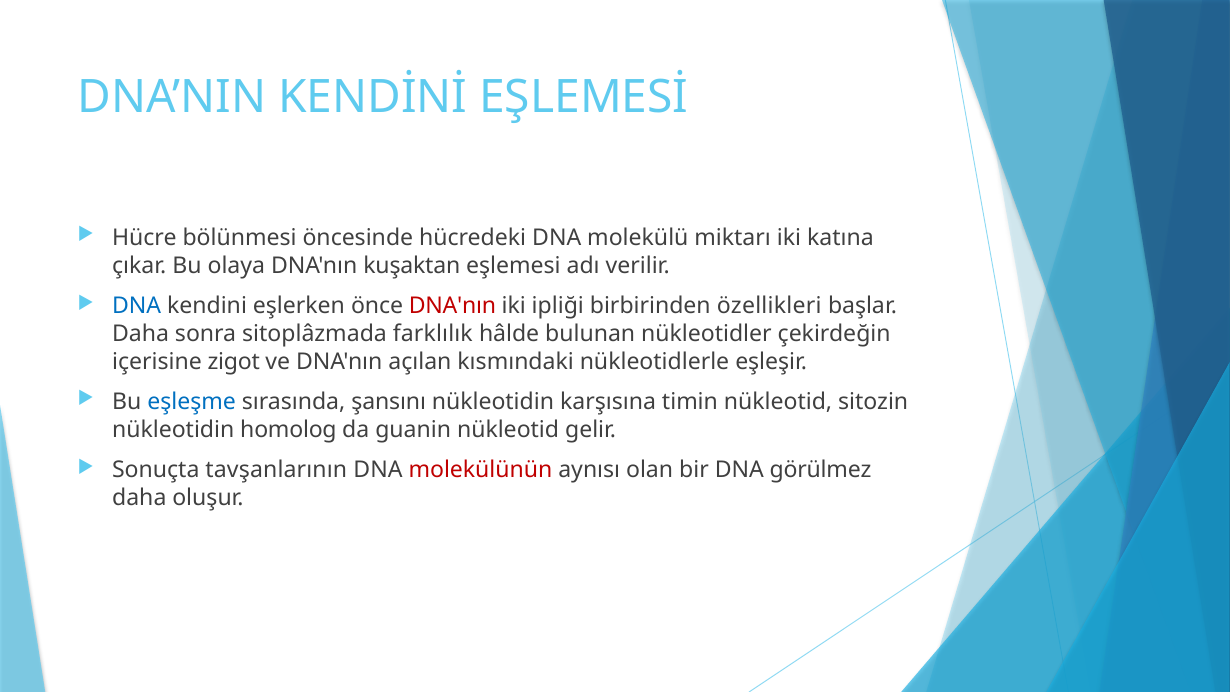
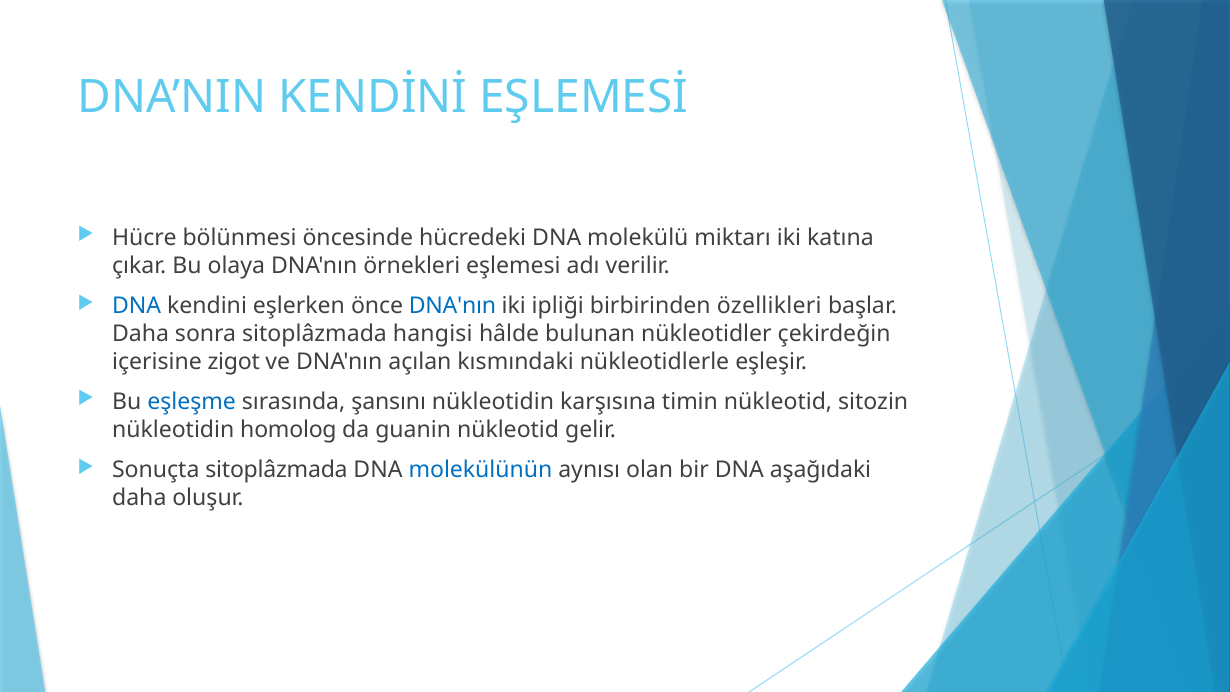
kuşaktan: kuşaktan -> örnekleri
DNA'nın at (453, 306) colour: red -> blue
farklılık: farklılık -> hangisi
Sonuçta tavşanlarının: tavşanlarının -> sitoplâzmada
molekülünün colour: red -> blue
görülmez: görülmez -> aşağıdaki
